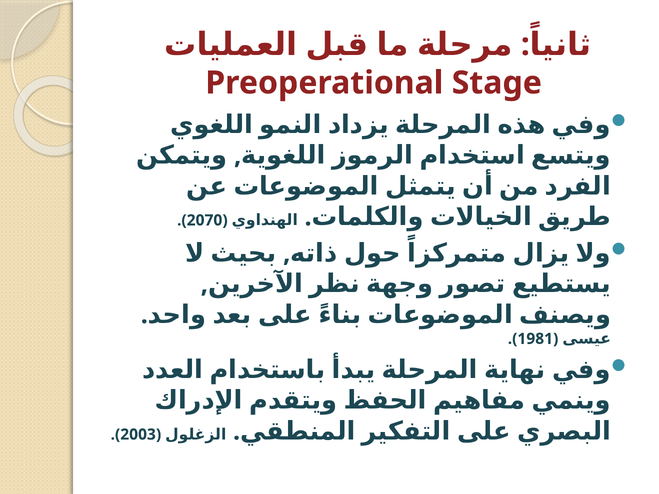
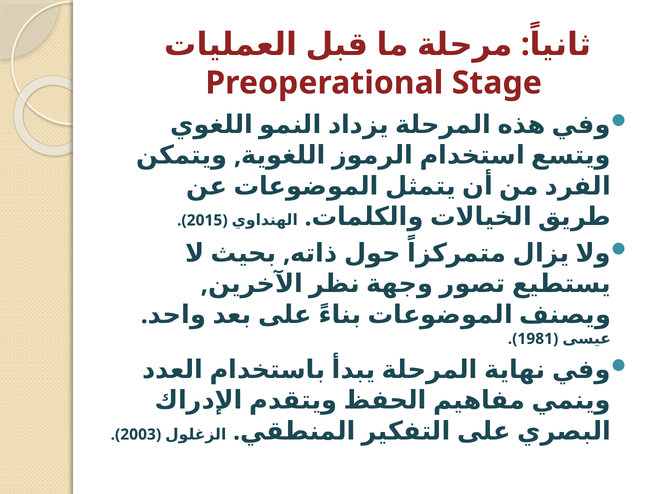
2070: 2070 -> 2015
